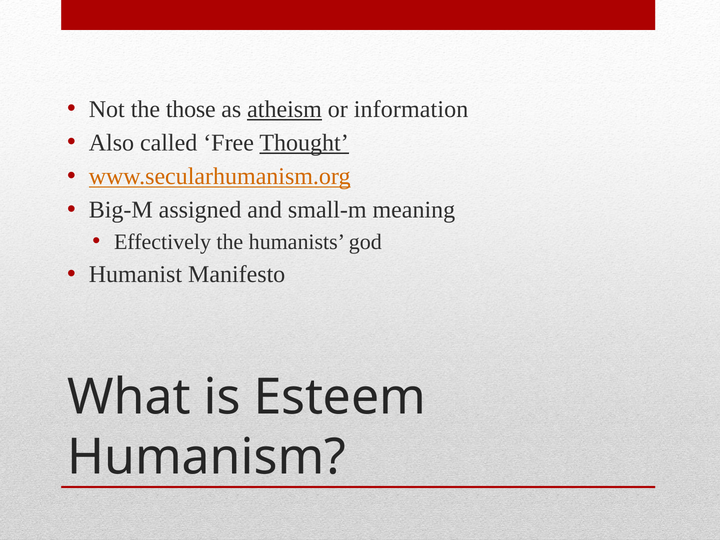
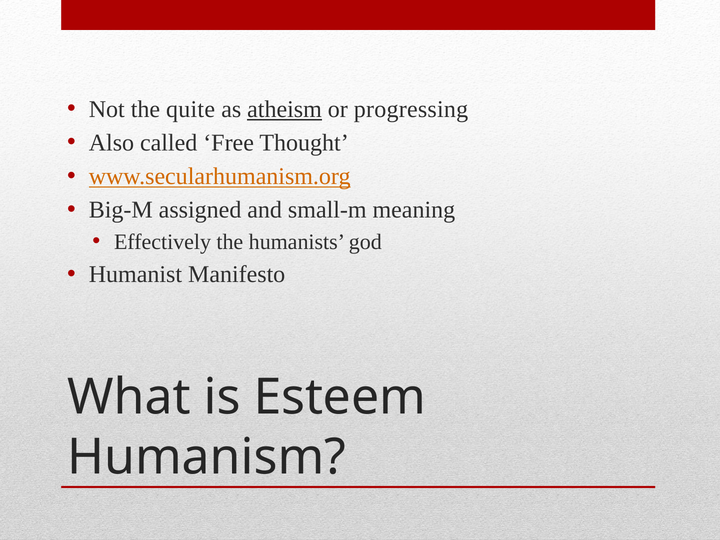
those: those -> quite
information: information -> progressing
Thought underline: present -> none
